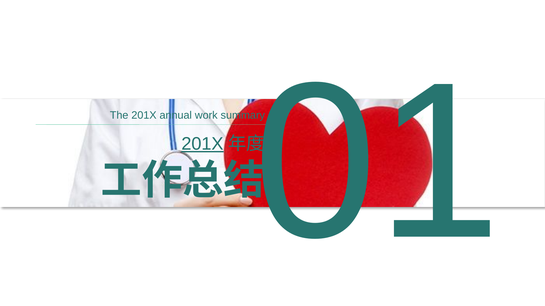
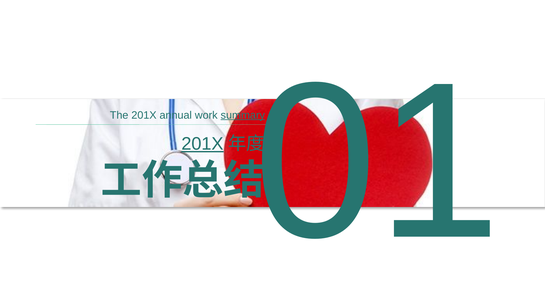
summary underline: none -> present
